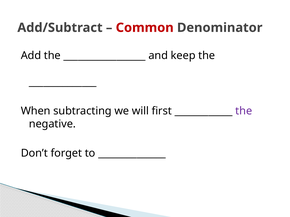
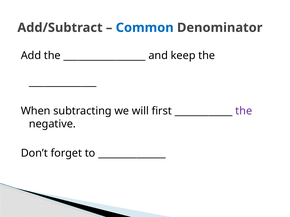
Common colour: red -> blue
